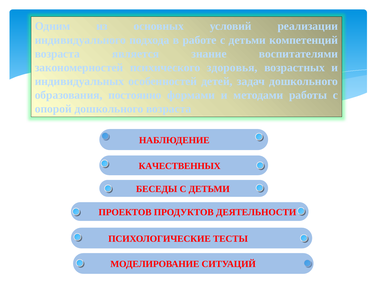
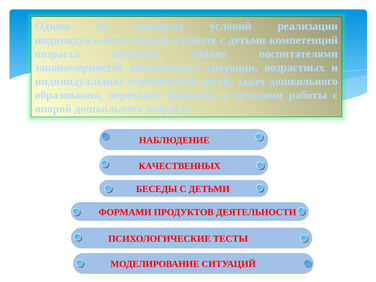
здоровья: здоровья -> ситуации
постоянно: постоянно -> переходит
ПРОЕКТОВ at (125, 212): ПРОЕКТОВ -> ФОРМАМИ
